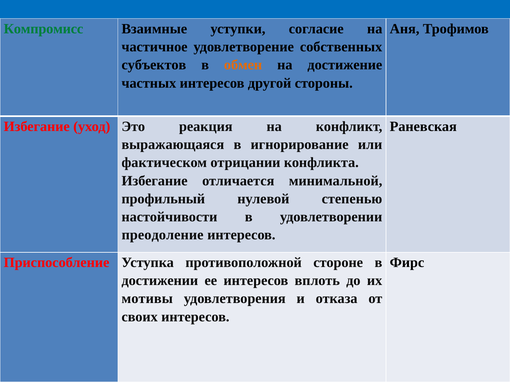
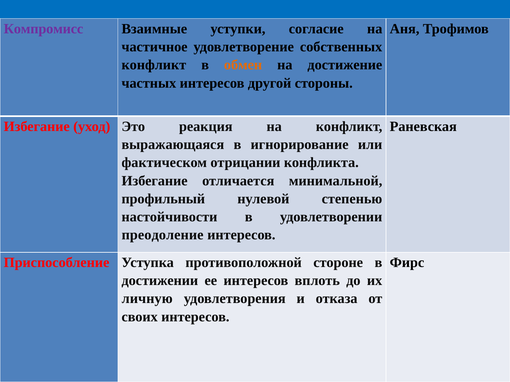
Компромисс colour: green -> purple
субъектов at (154, 65): субъектов -> конфликт
мотивы: мотивы -> личную
